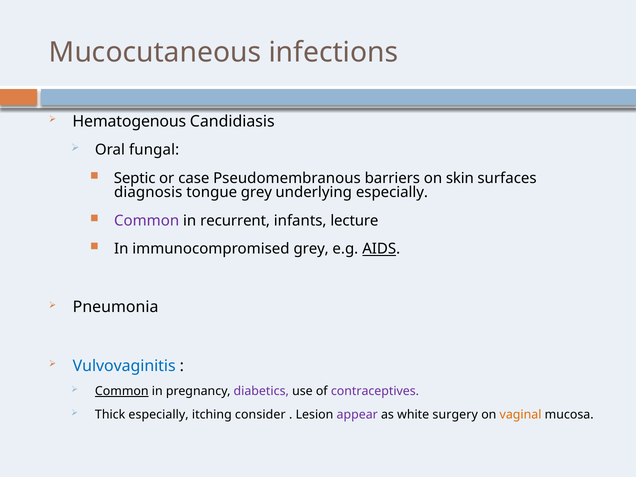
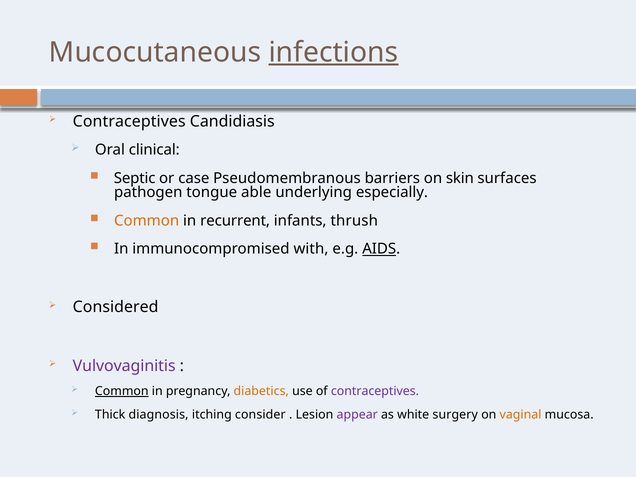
infections underline: none -> present
Hematogenous at (129, 121): Hematogenous -> Contraceptives
fungal: fungal -> clinical
diagnosis: diagnosis -> pathogen
tongue grey: grey -> able
Common at (147, 221) colour: purple -> orange
lecture: lecture -> thrush
immunocompromised grey: grey -> with
Pneumonia: Pneumonia -> Considered
Vulvovaginitis colour: blue -> purple
diabetics colour: purple -> orange
Thick especially: especially -> diagnosis
